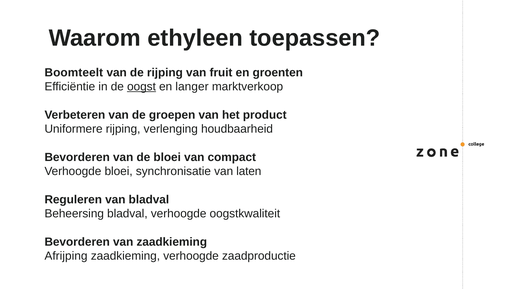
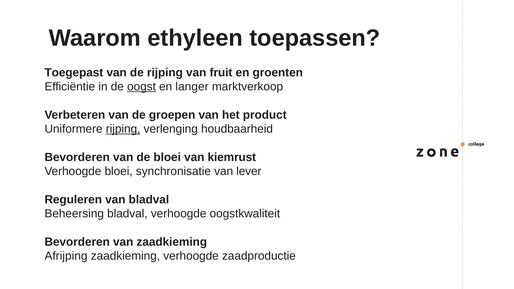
Boomteelt: Boomteelt -> Toegepast
rijping at (123, 129) underline: none -> present
compact: compact -> kiemrust
laten: laten -> lever
